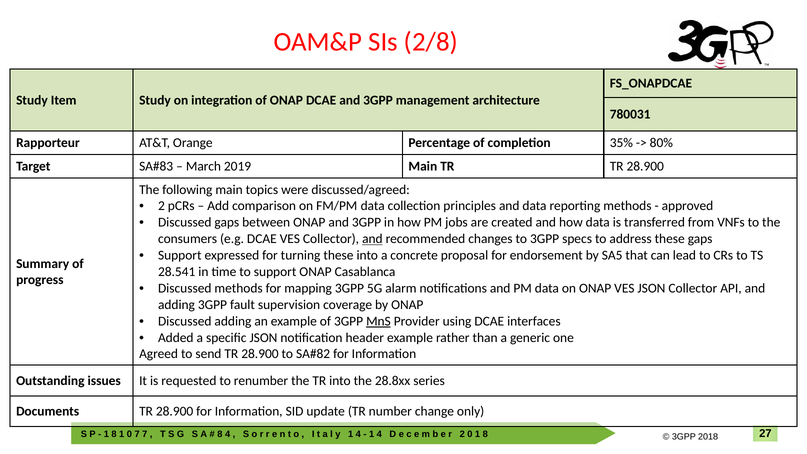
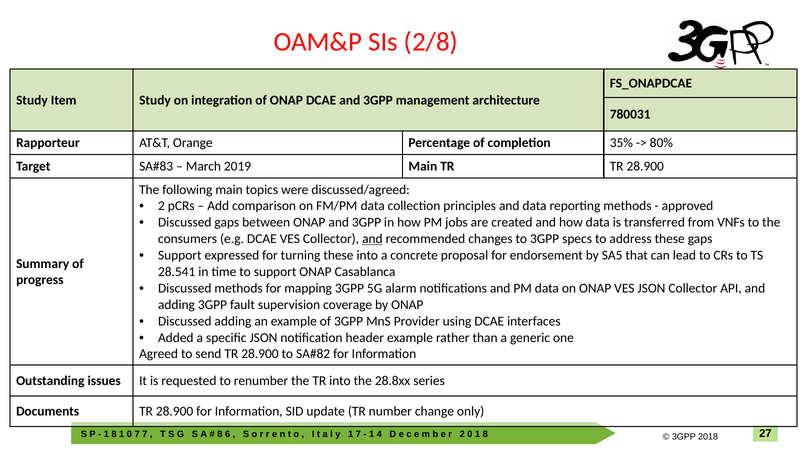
MnS underline: present -> none
4 at (228, 434): 4 -> 6
4 at (358, 434): 4 -> 7
